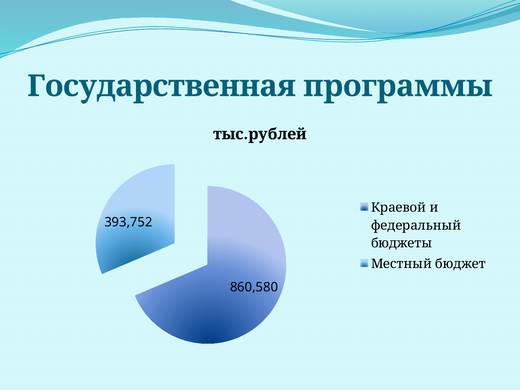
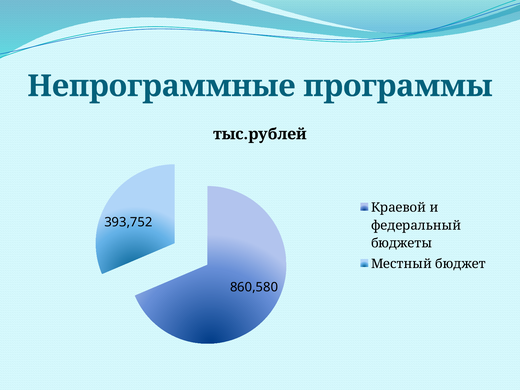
Государственная: Государственная -> Непрограммные
